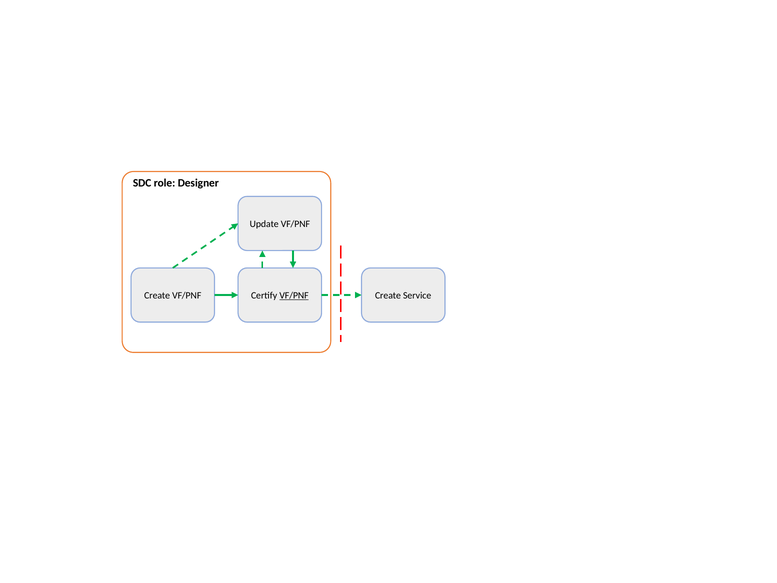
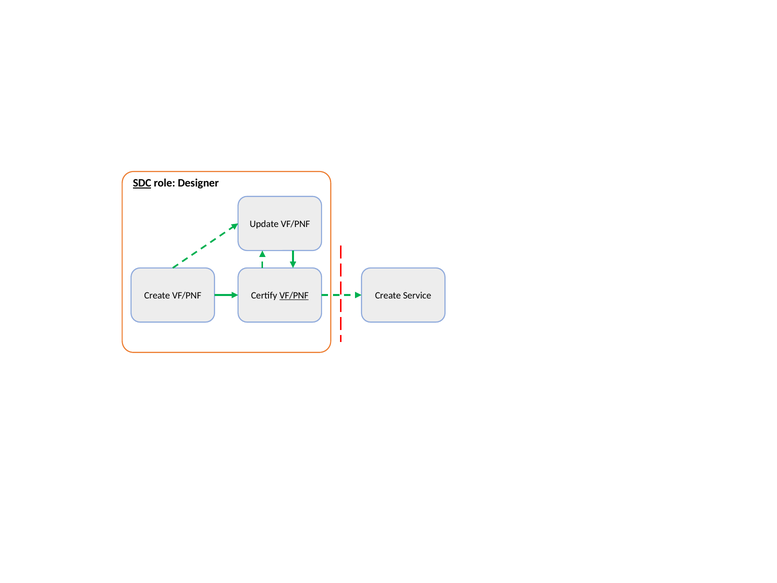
SDC underline: none -> present
